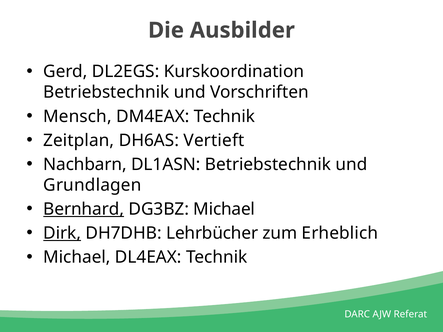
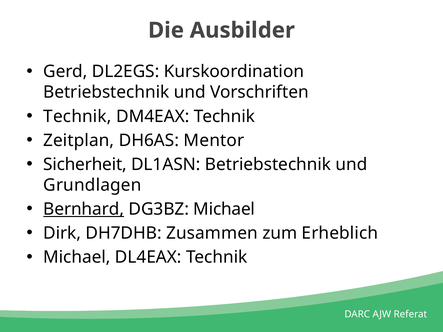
Mensch at (77, 116): Mensch -> Technik
Vertieft: Vertieft -> Mentor
Nachbarn: Nachbarn -> Sicherheit
Dirk underline: present -> none
Lehrbücher: Lehrbücher -> Zusammen
